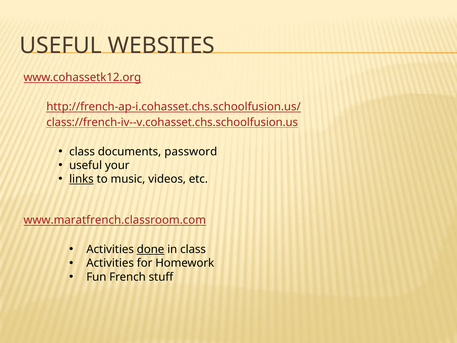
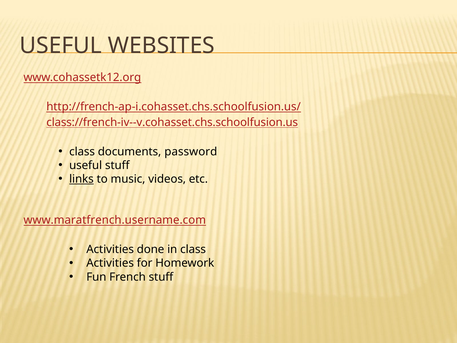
useful your: your -> stuff
www.maratfrench.classroom.com: www.maratfrench.classroom.com -> www.maratfrench.username.com
done underline: present -> none
